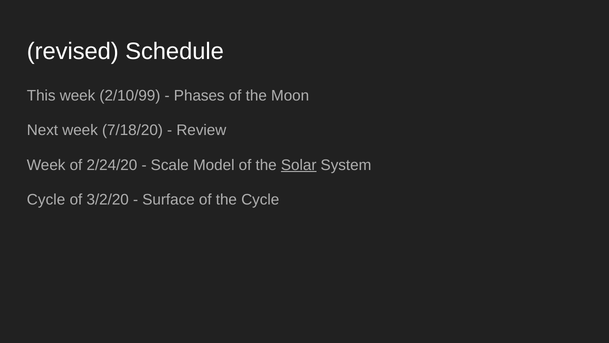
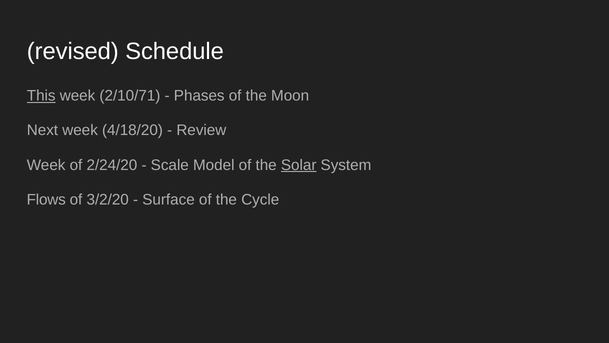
This underline: none -> present
2/10/99: 2/10/99 -> 2/10/71
7/18/20: 7/18/20 -> 4/18/20
Cycle at (46, 199): Cycle -> Flows
